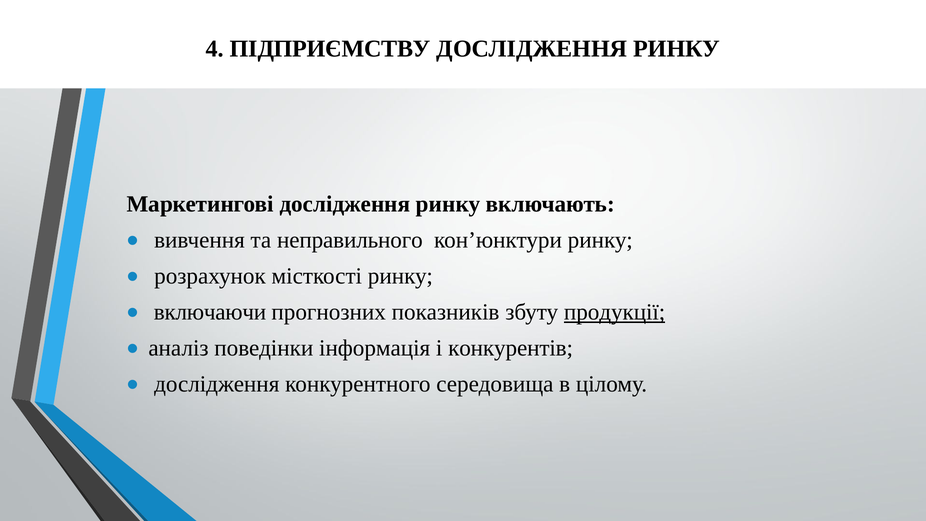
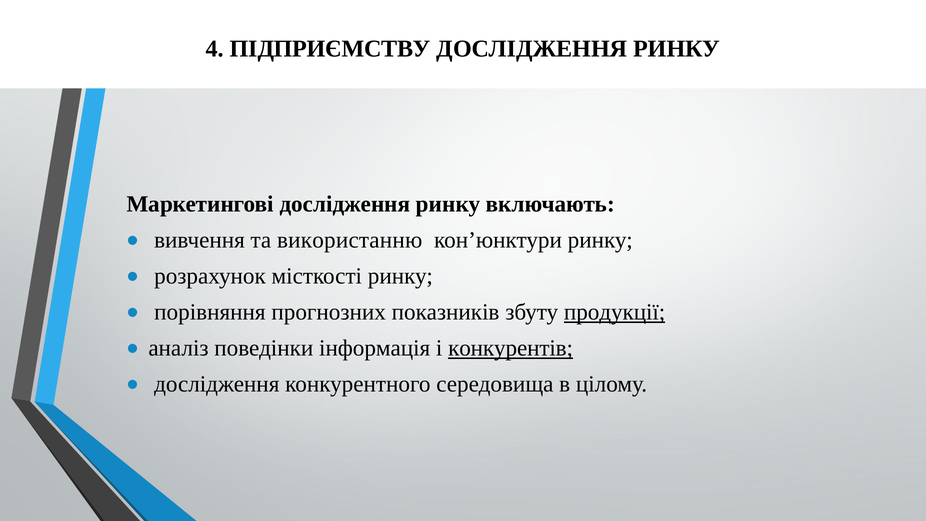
неправильного: неправильного -> використанню
включаючи: включаючи -> порівняння
конкурентів underline: none -> present
